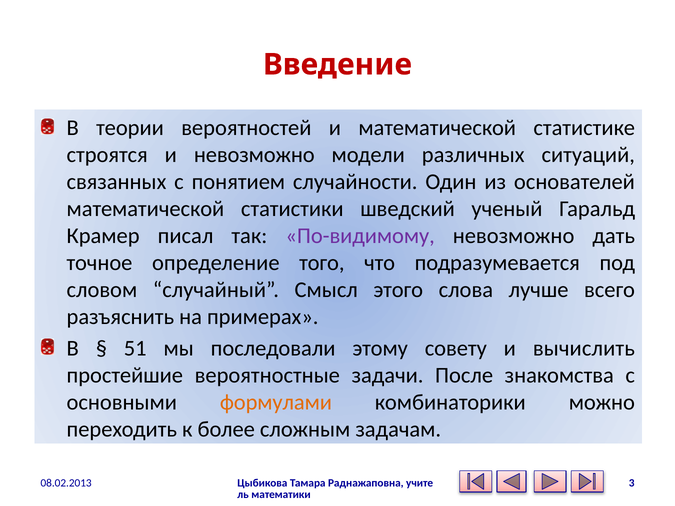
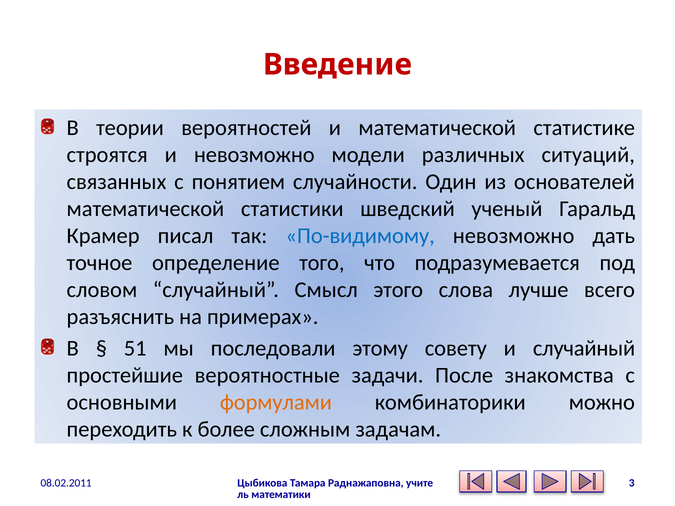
По-видимому colour: purple -> blue
и вычислить: вычислить -> случайный
08.02.2013: 08.02.2013 -> 08.02.2011
